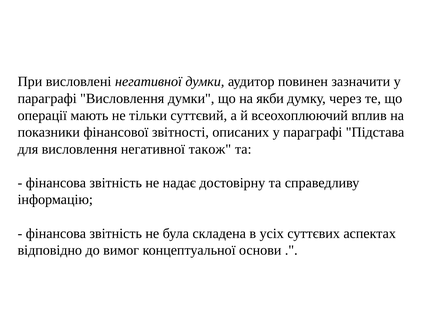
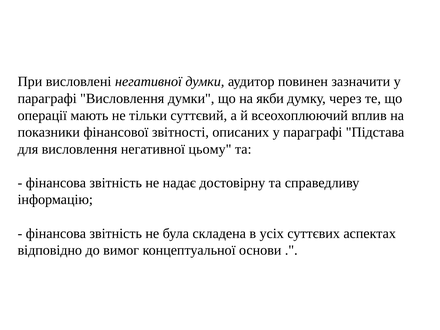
також: також -> цьому
